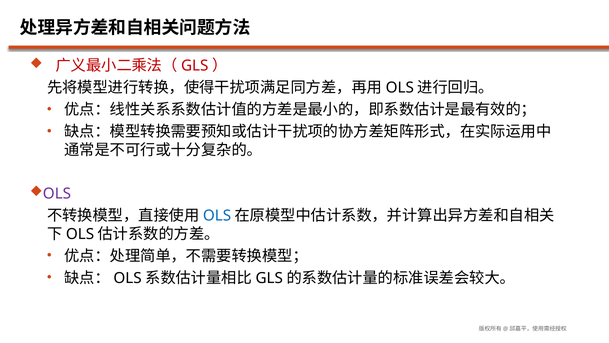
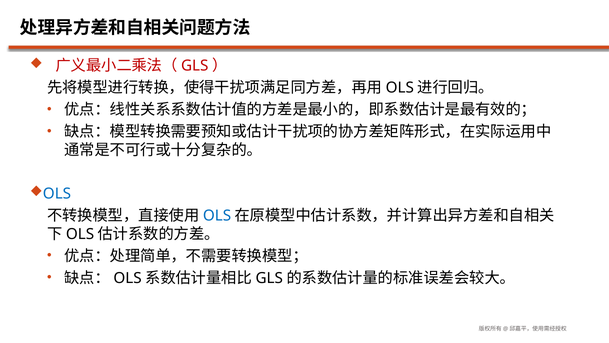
OLS at (57, 194) colour: purple -> blue
